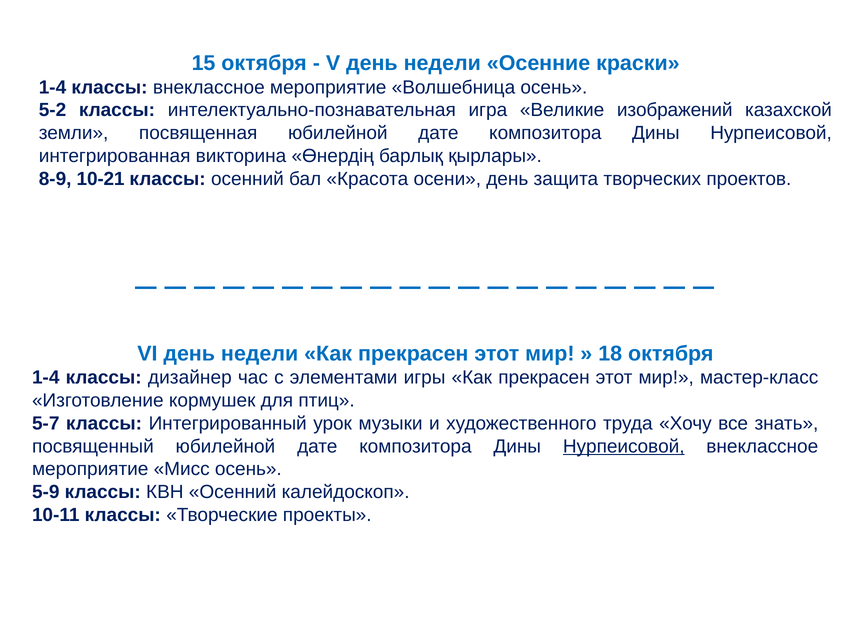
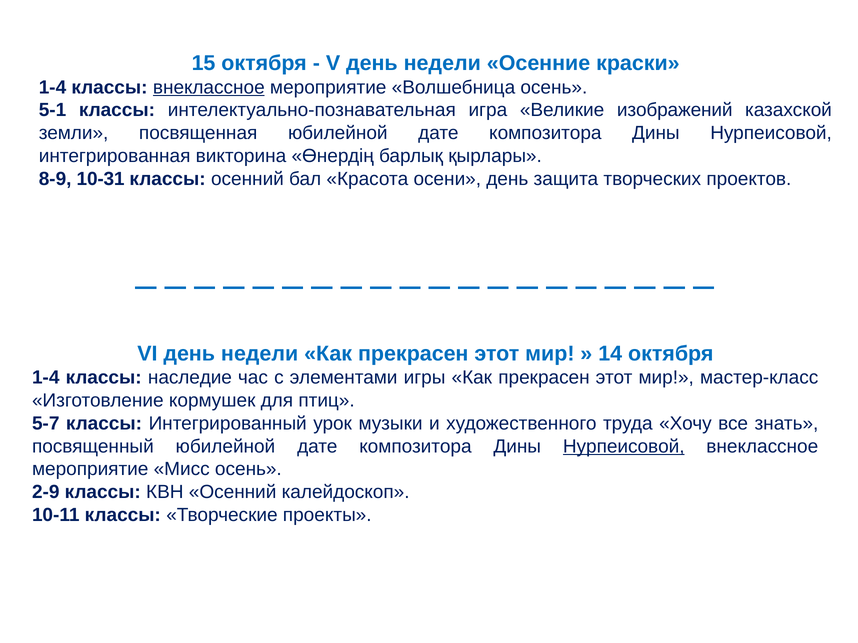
внеклассное at (209, 87) underline: none -> present
5-2: 5-2 -> 5-1
10-21: 10-21 -> 10-31
18: 18 -> 14
дизайнер: дизайнер -> наследие
5-9: 5-9 -> 2-9
